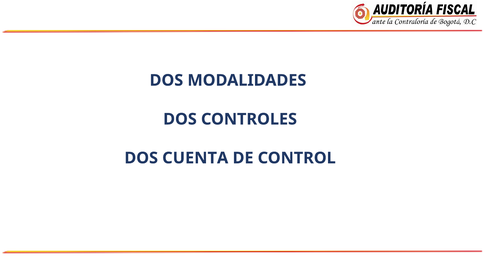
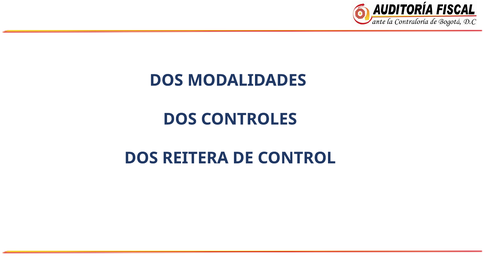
CUENTA: CUENTA -> REITERA
